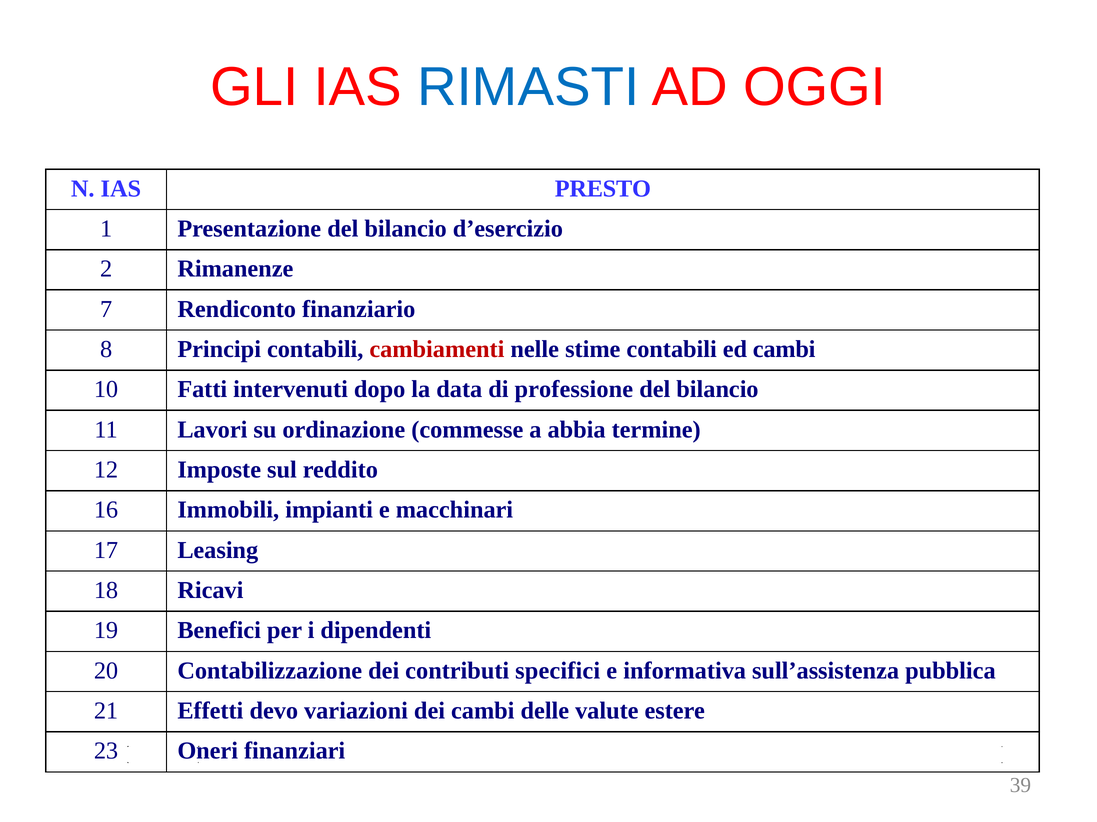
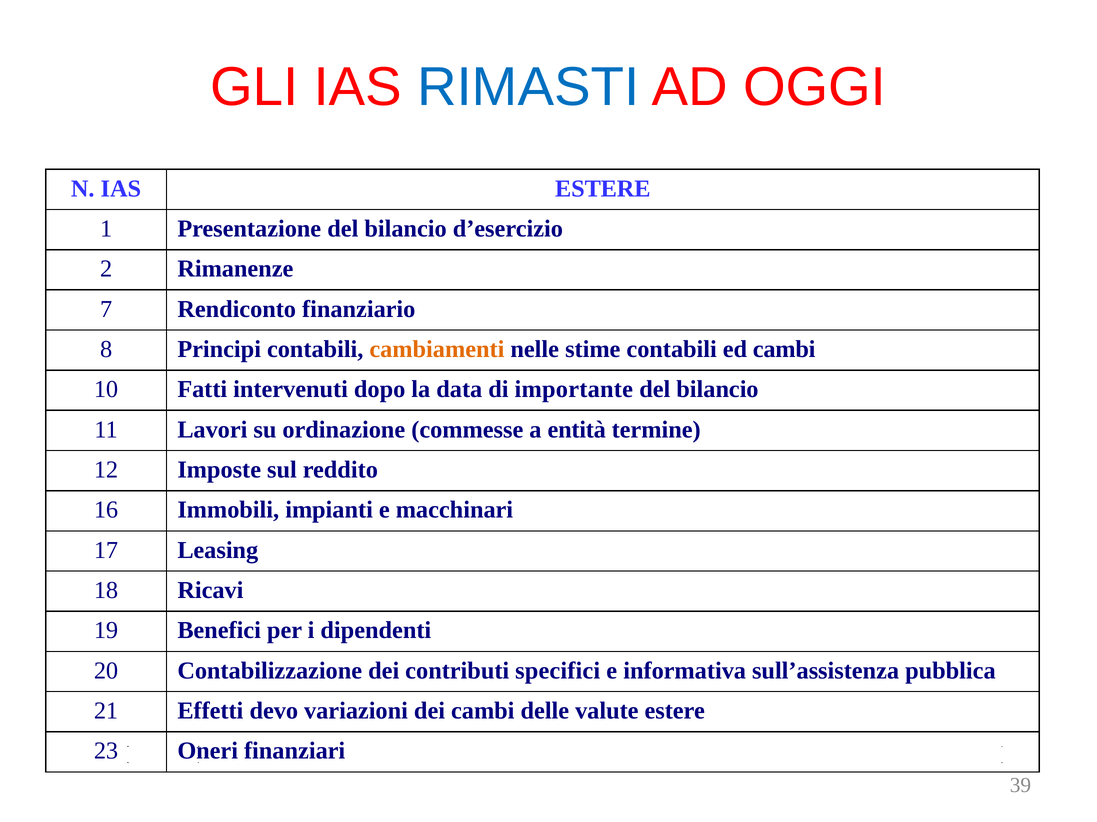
IAS PRESTO: PRESTO -> ESTERE
cambiamenti colour: red -> orange
professione: professione -> importante
abbia: abbia -> entità
